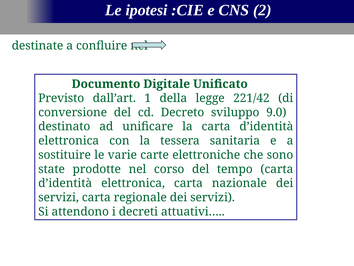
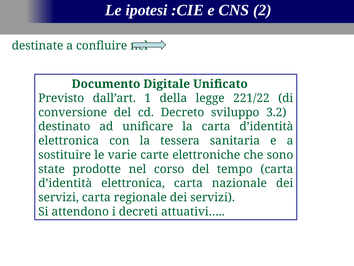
221/42: 221/42 -> 221/22
9.0: 9.0 -> 3.2
